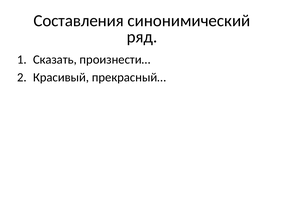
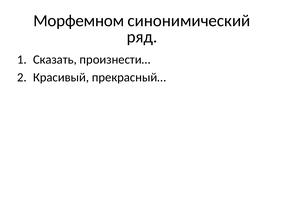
Составления: Составления -> Морфемном
